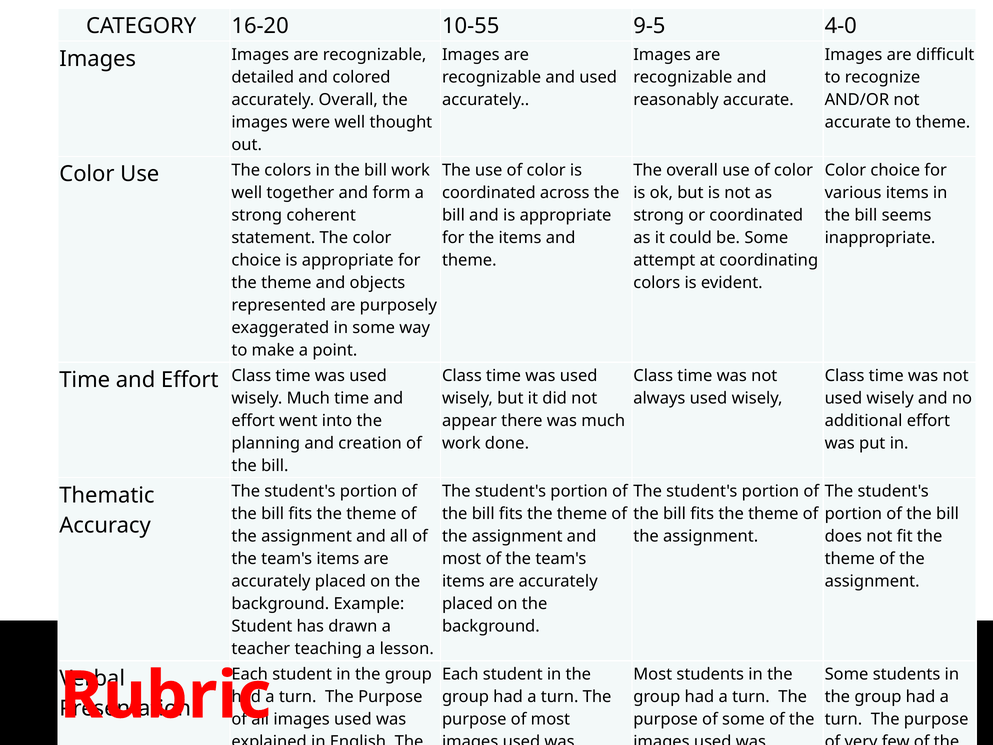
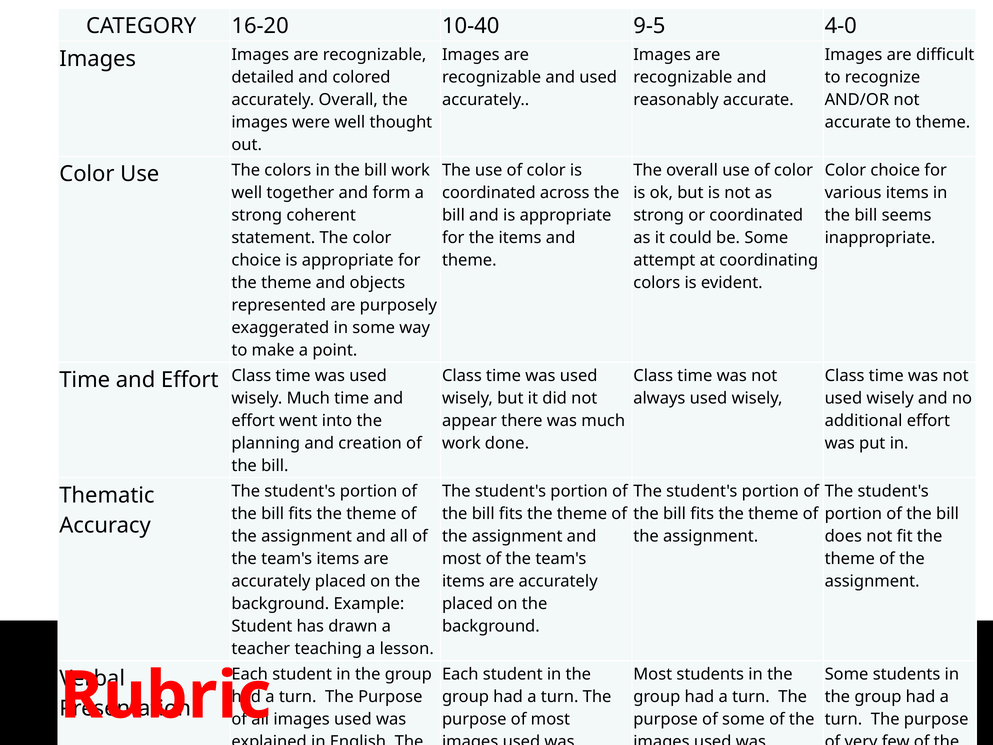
10-55: 10-55 -> 10-40
